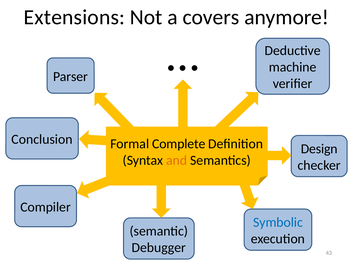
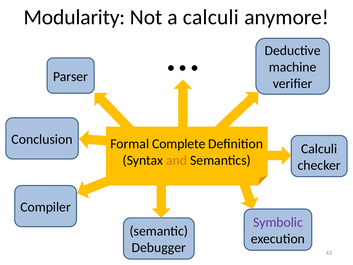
Extensions: Extensions -> Modularity
a covers: covers -> calculi
Design at (319, 149): Design -> Calculi
Symbolic colour: blue -> purple
